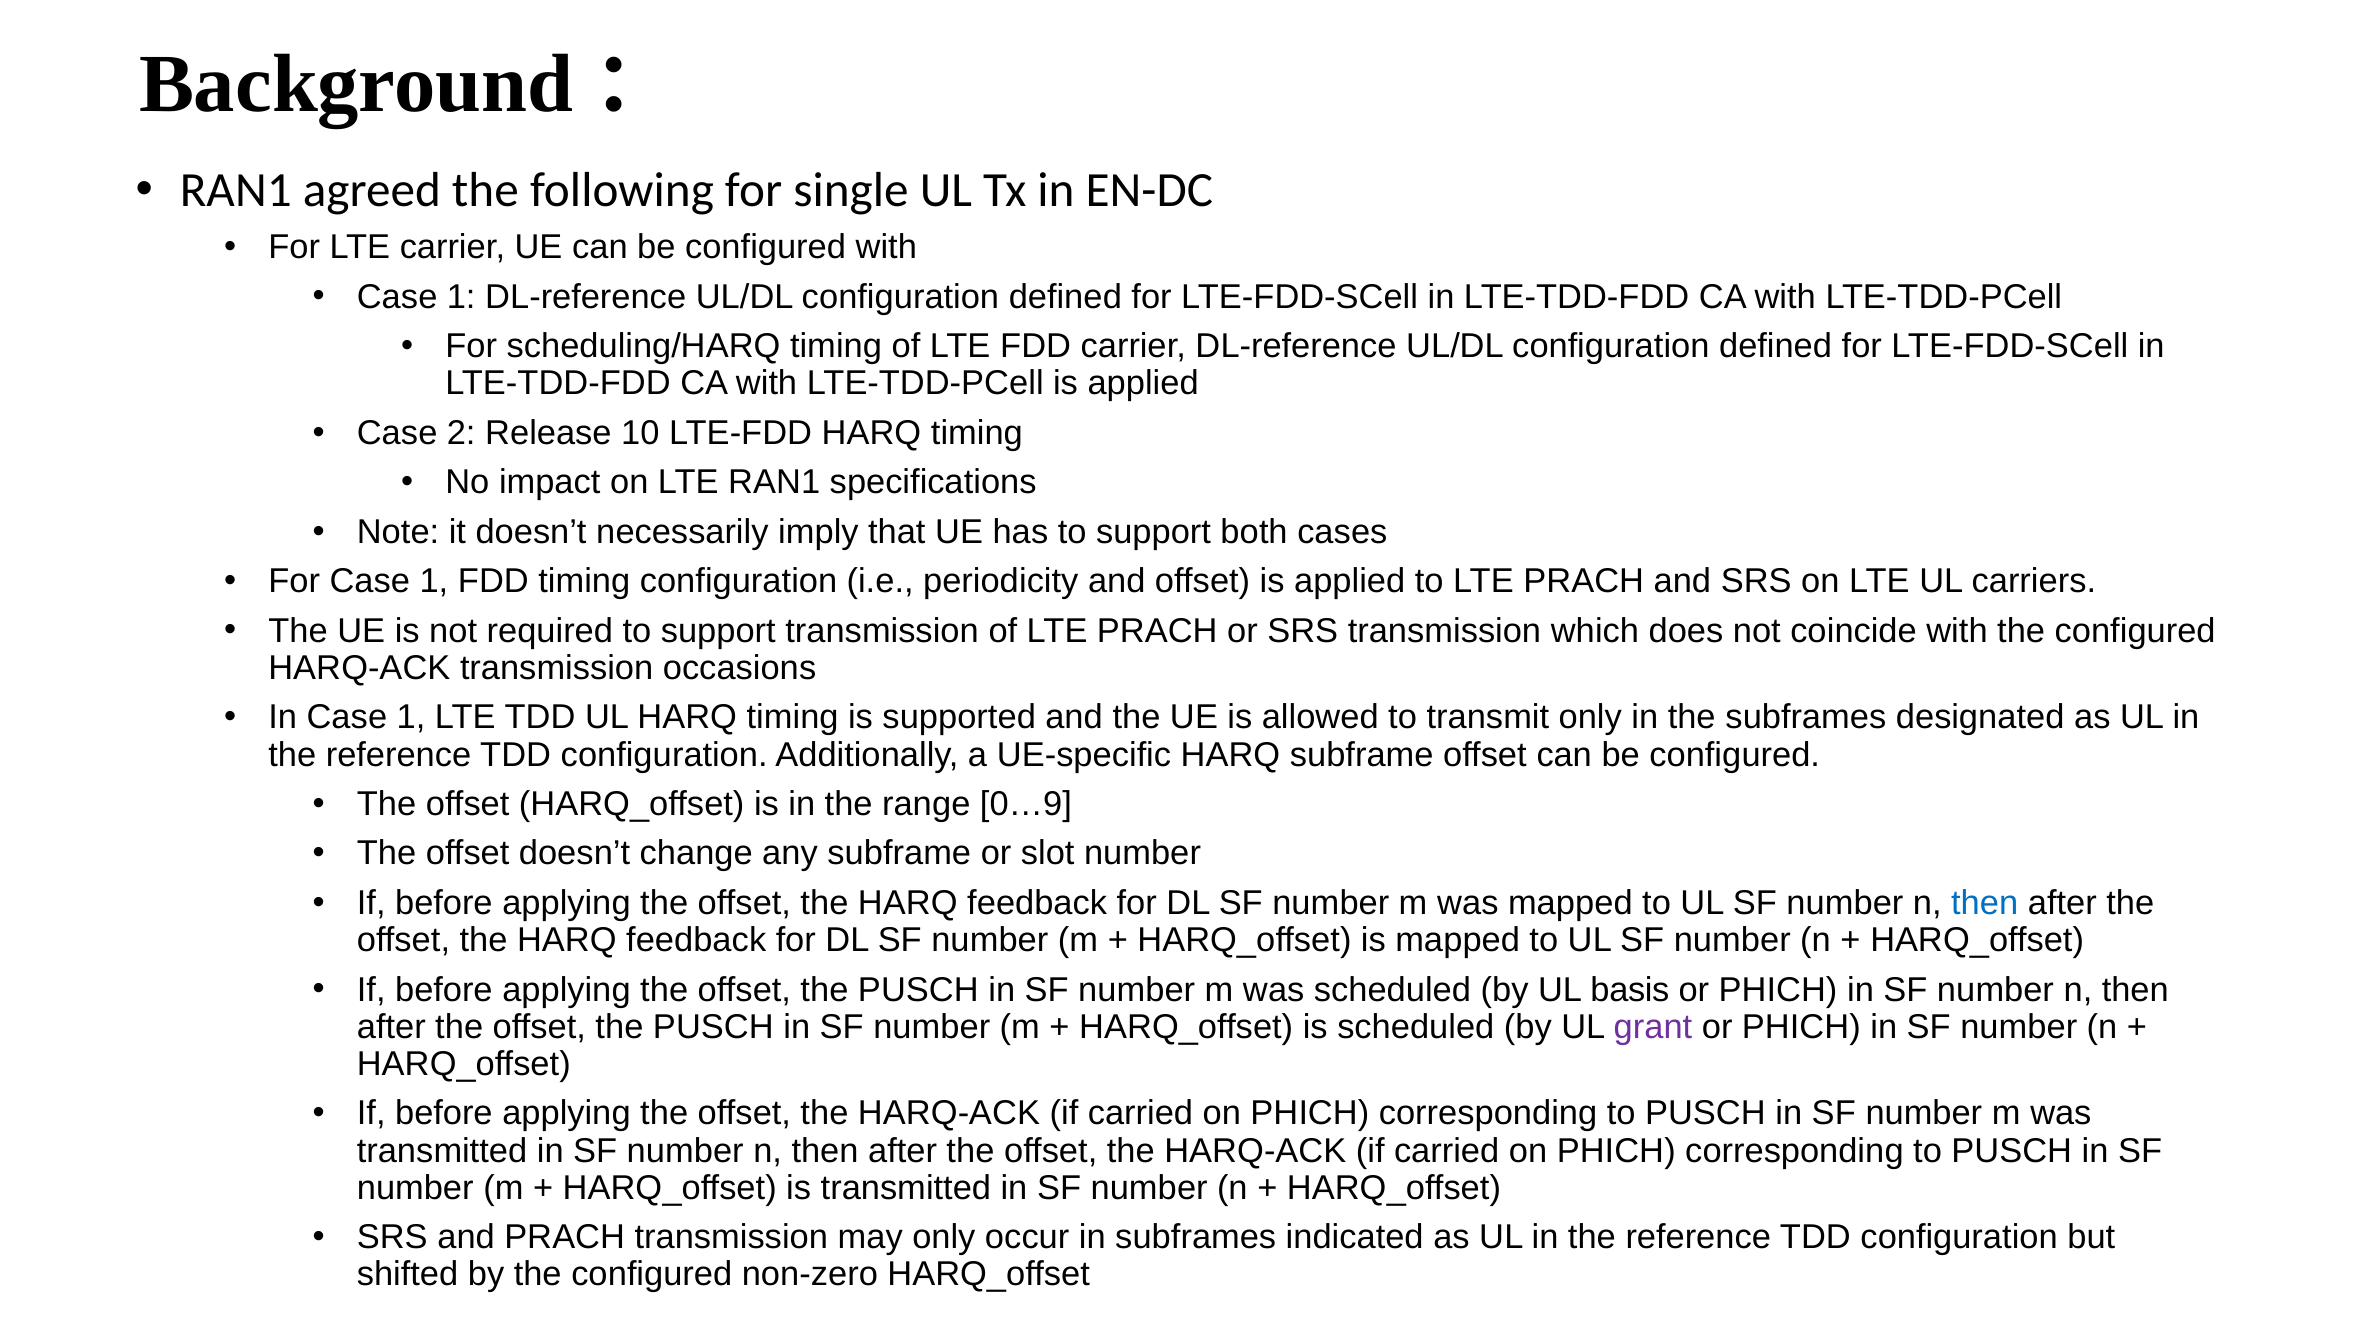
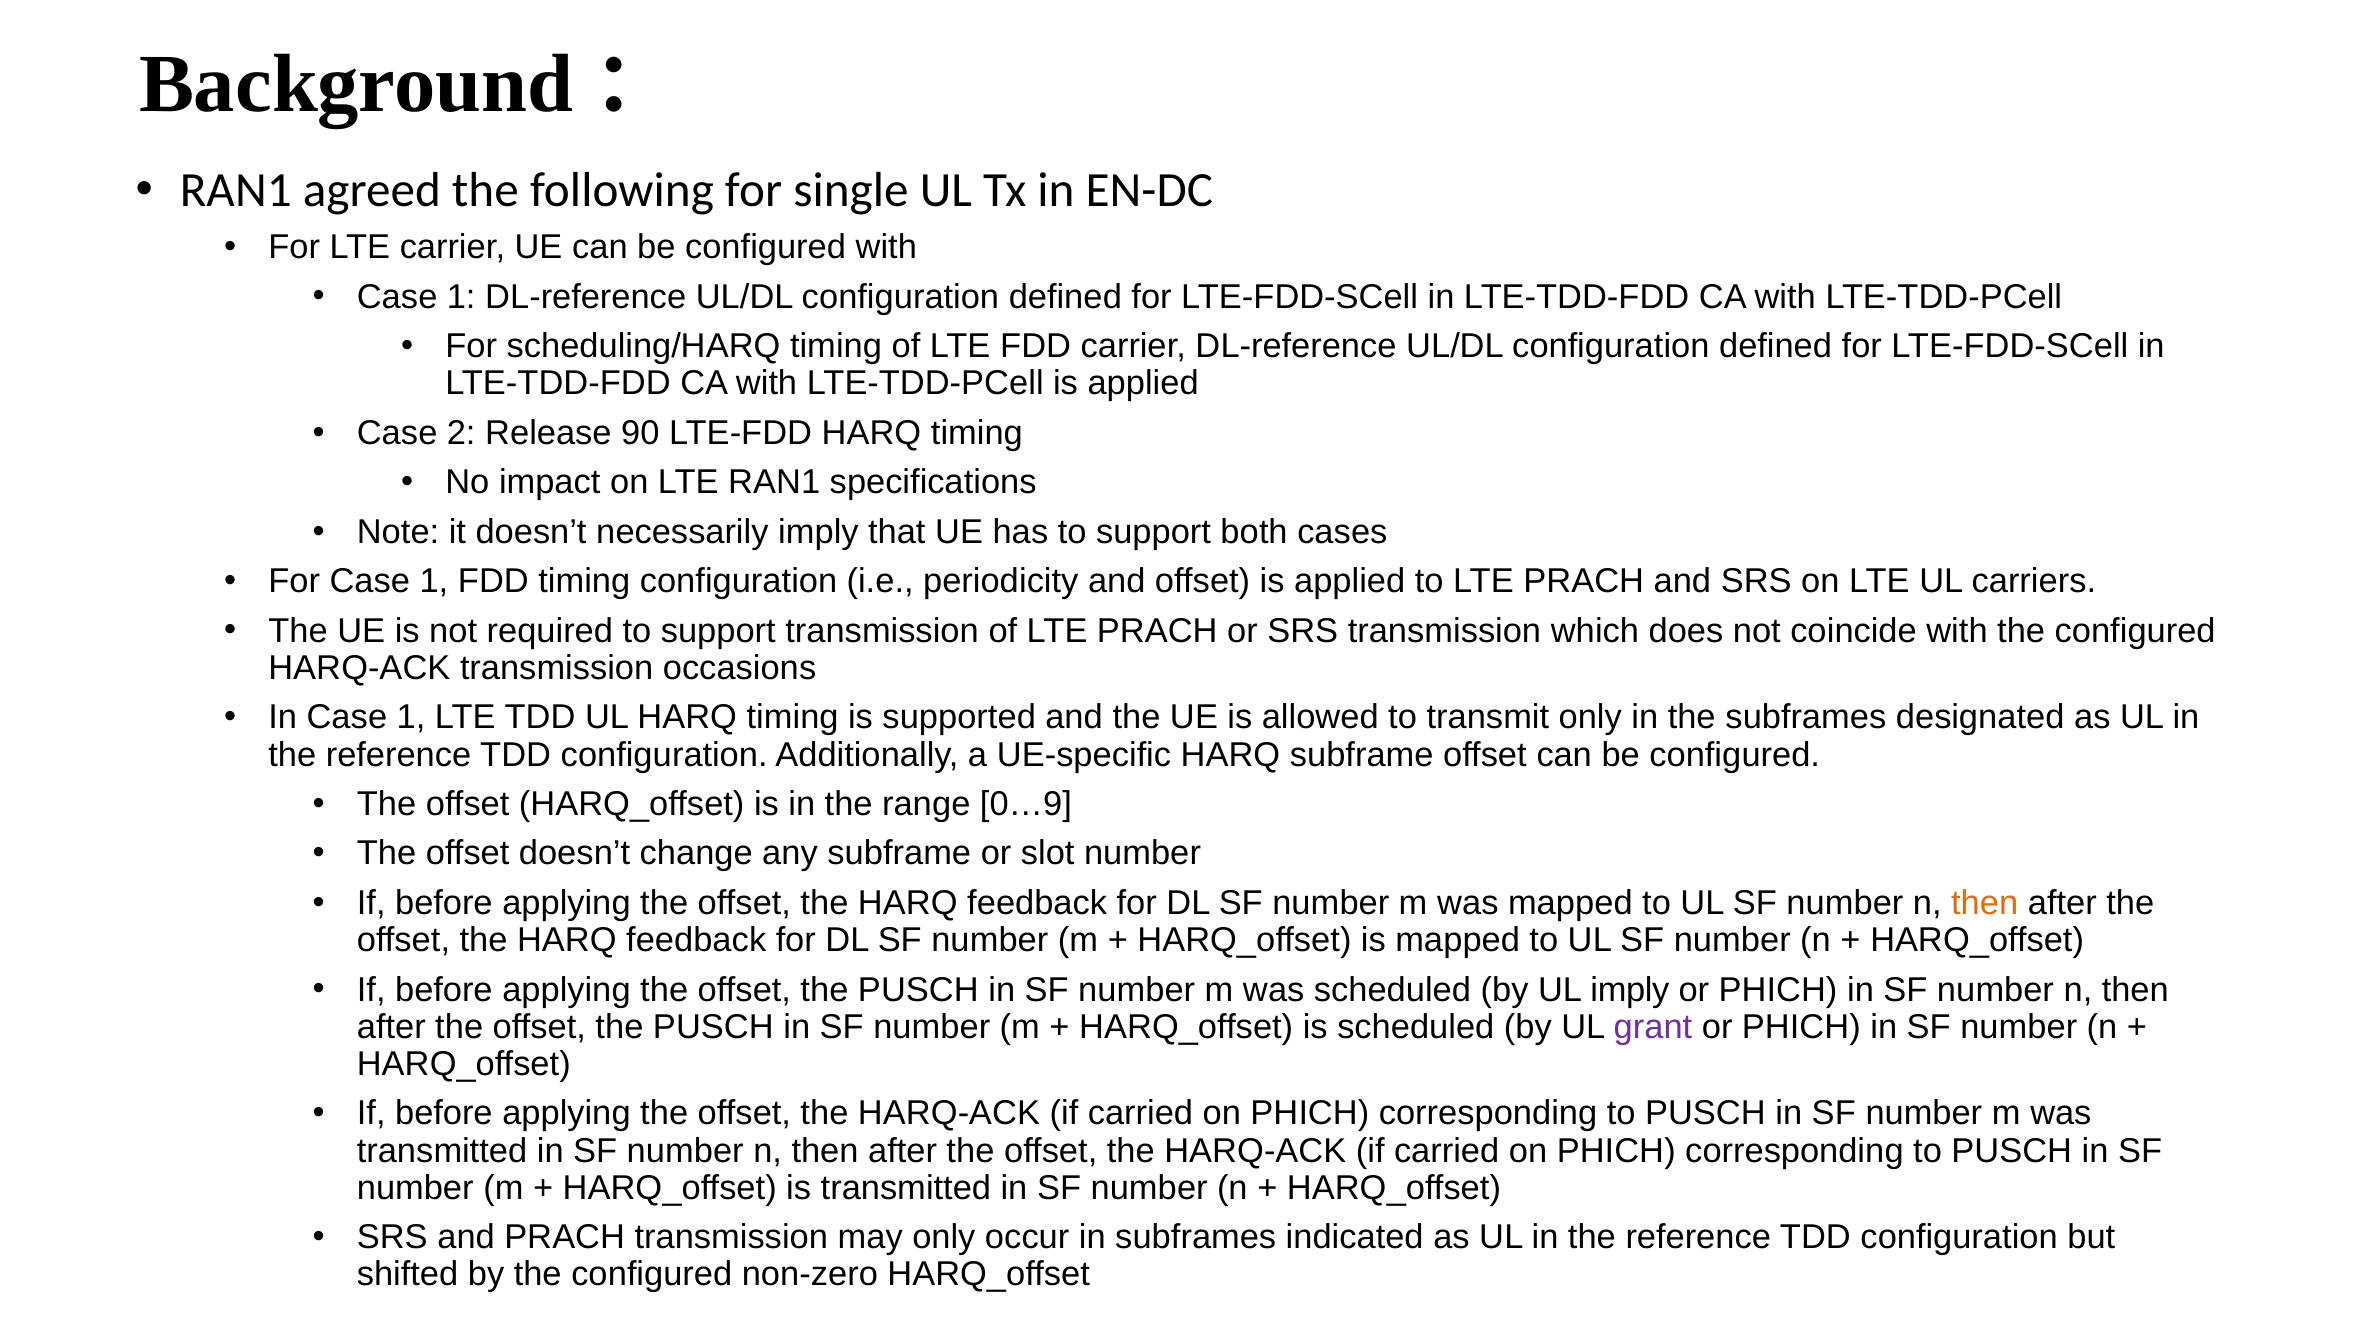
10: 10 -> 90
then at (1985, 903) colour: blue -> orange
UL basis: basis -> imply
